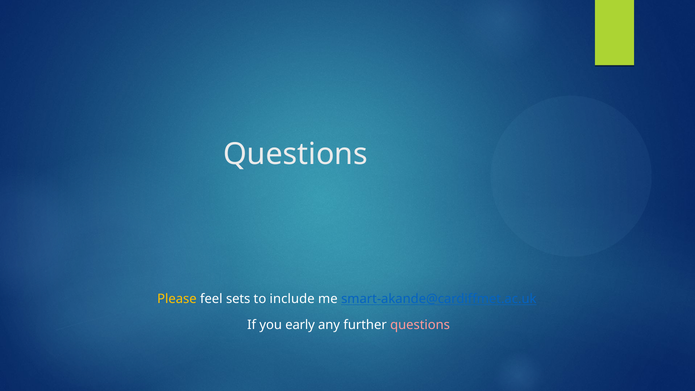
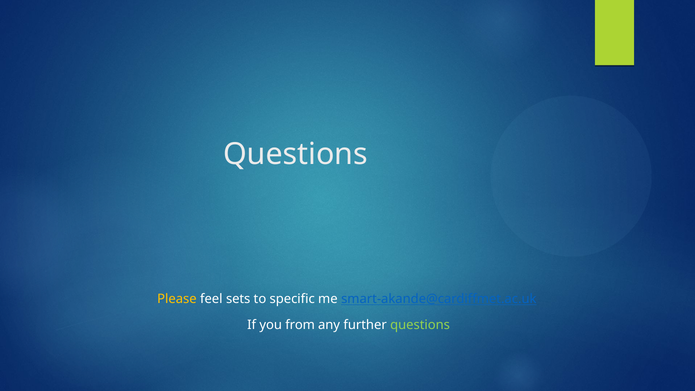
include: include -> specific
early: early -> from
questions at (420, 325) colour: pink -> light green
